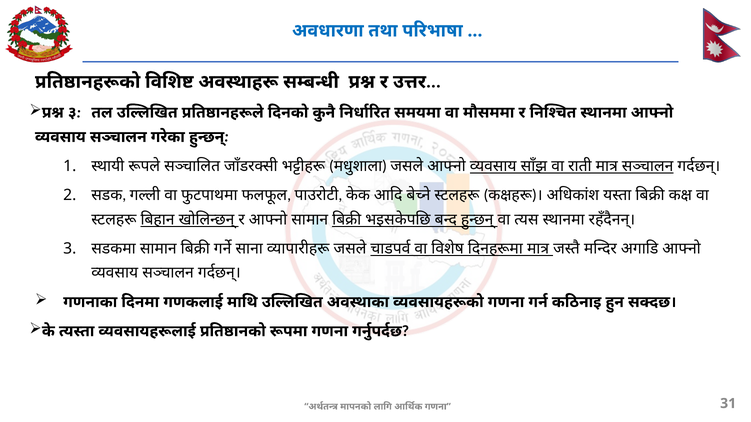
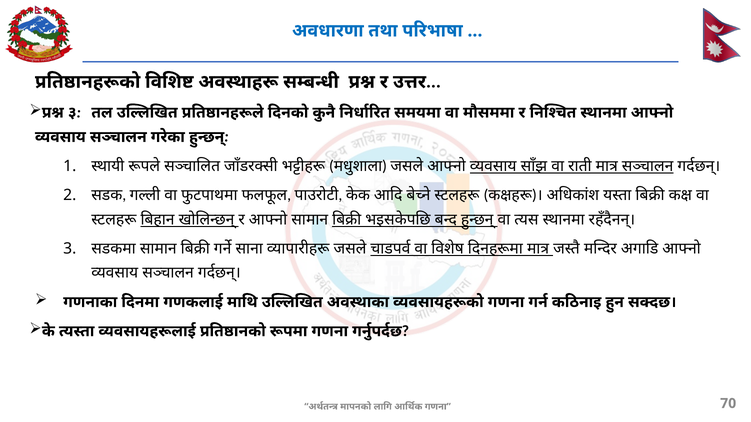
31: 31 -> 70
